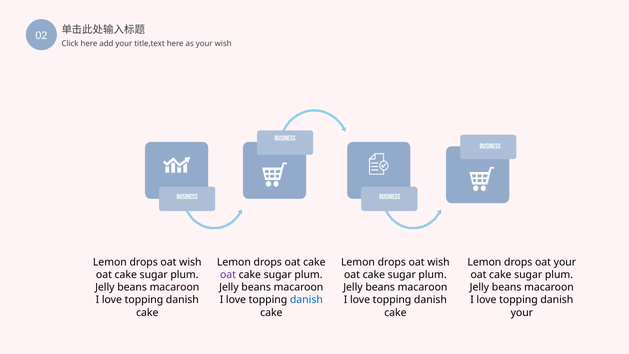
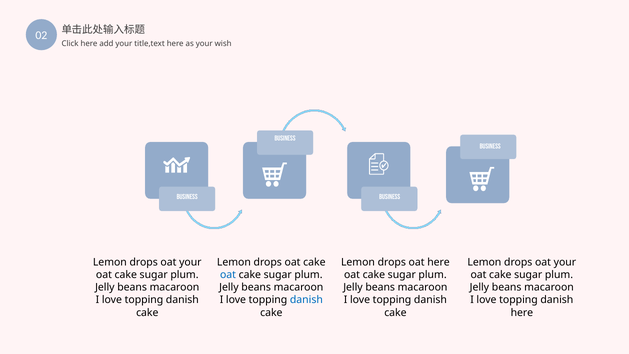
wish at (190, 262): wish -> your
wish at (438, 262): wish -> here
oat at (228, 275) colour: purple -> blue
your at (522, 312): your -> here
